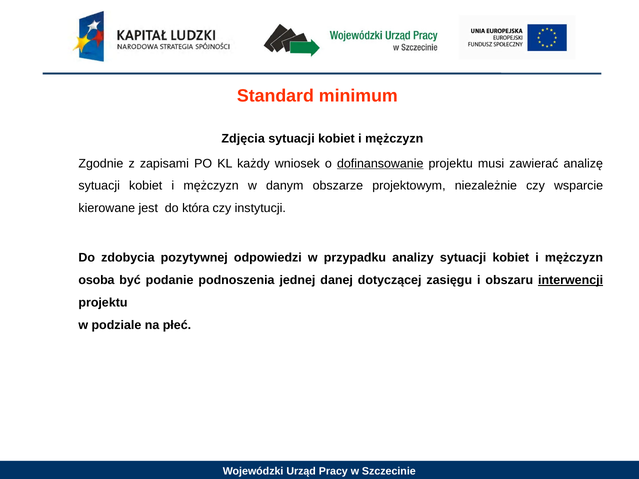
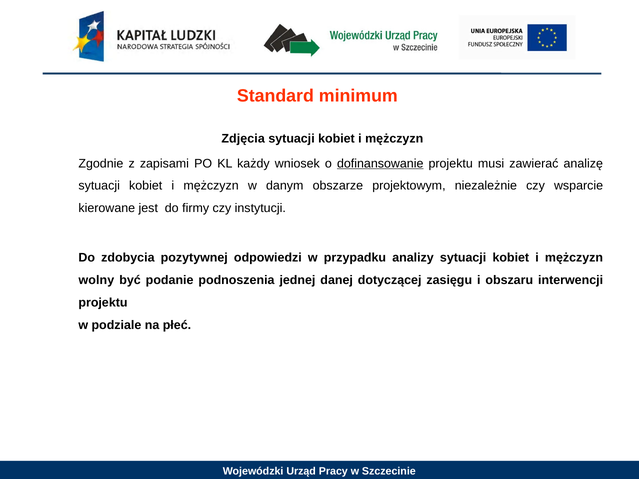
która: która -> firmy
osoba: osoba -> wolny
interwencji underline: present -> none
